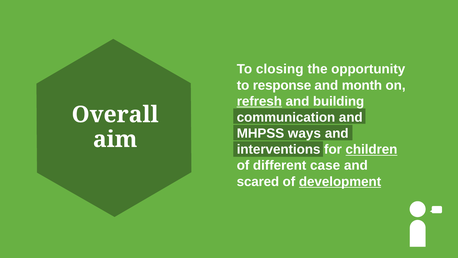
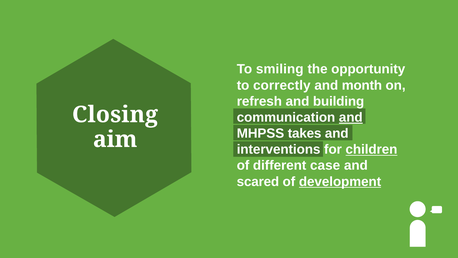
closing: closing -> smiling
response: response -> correctly
refresh underline: present -> none
Overall: Overall -> Closing
and at (351, 117) underline: none -> present
ways: ways -> takes
